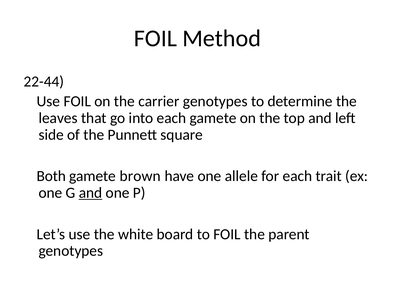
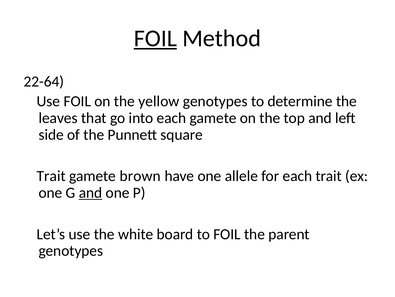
FOIL at (155, 38) underline: none -> present
22-44: 22-44 -> 22-64
carrier: carrier -> yellow
Both at (51, 176): Both -> Trait
